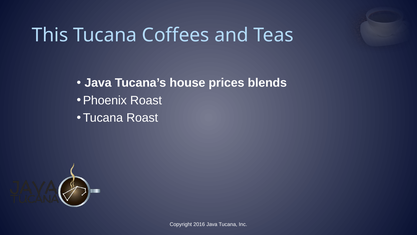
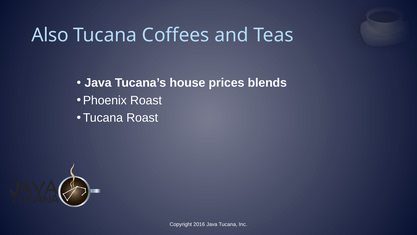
This: This -> Also
